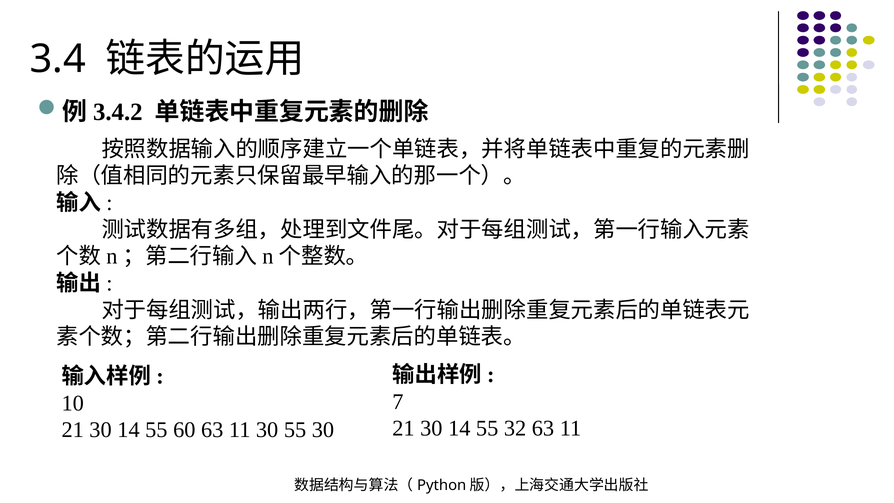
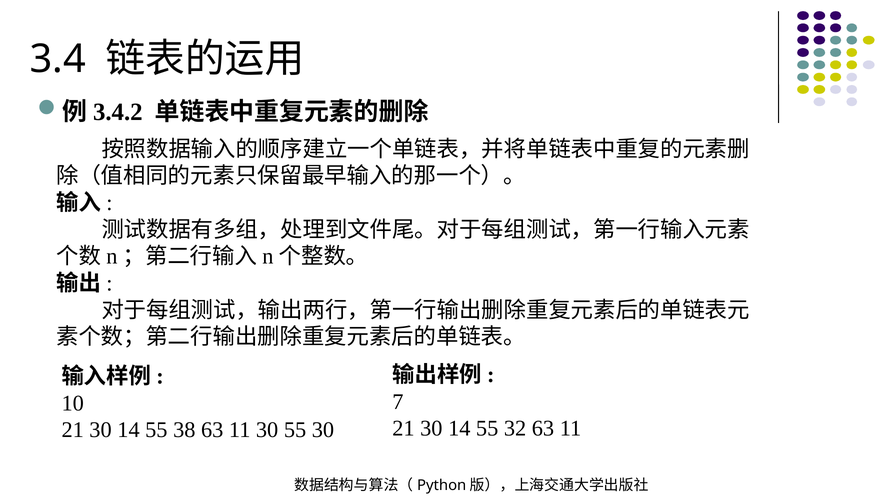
60: 60 -> 38
